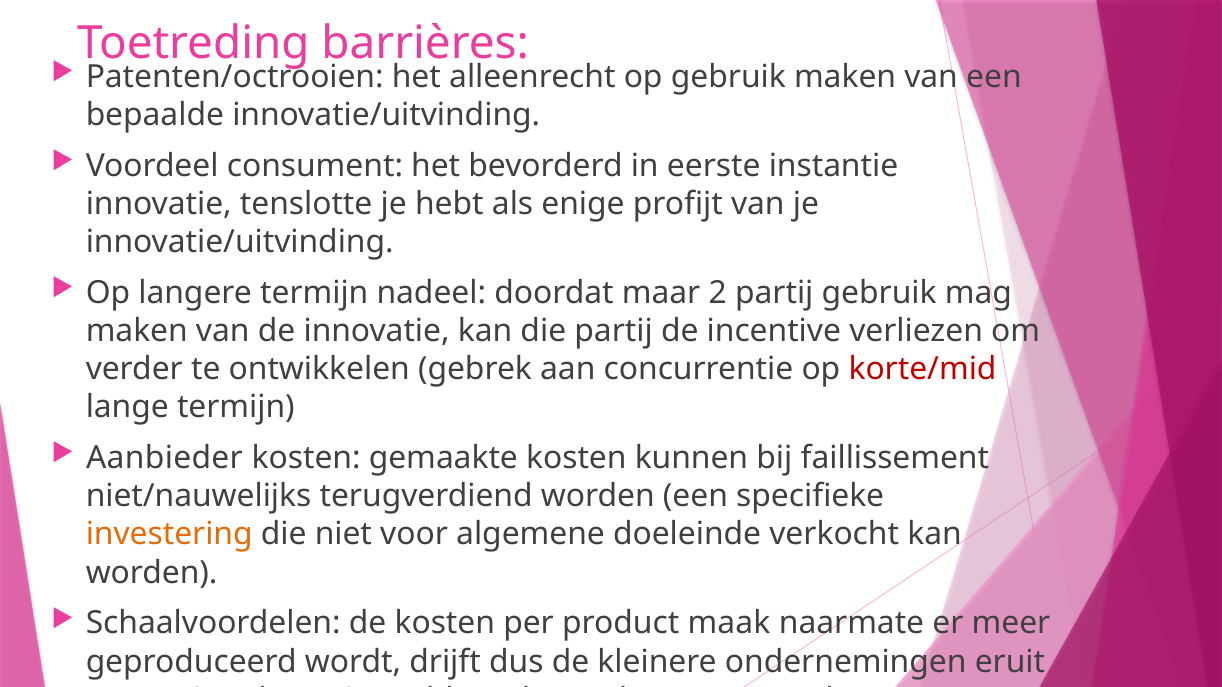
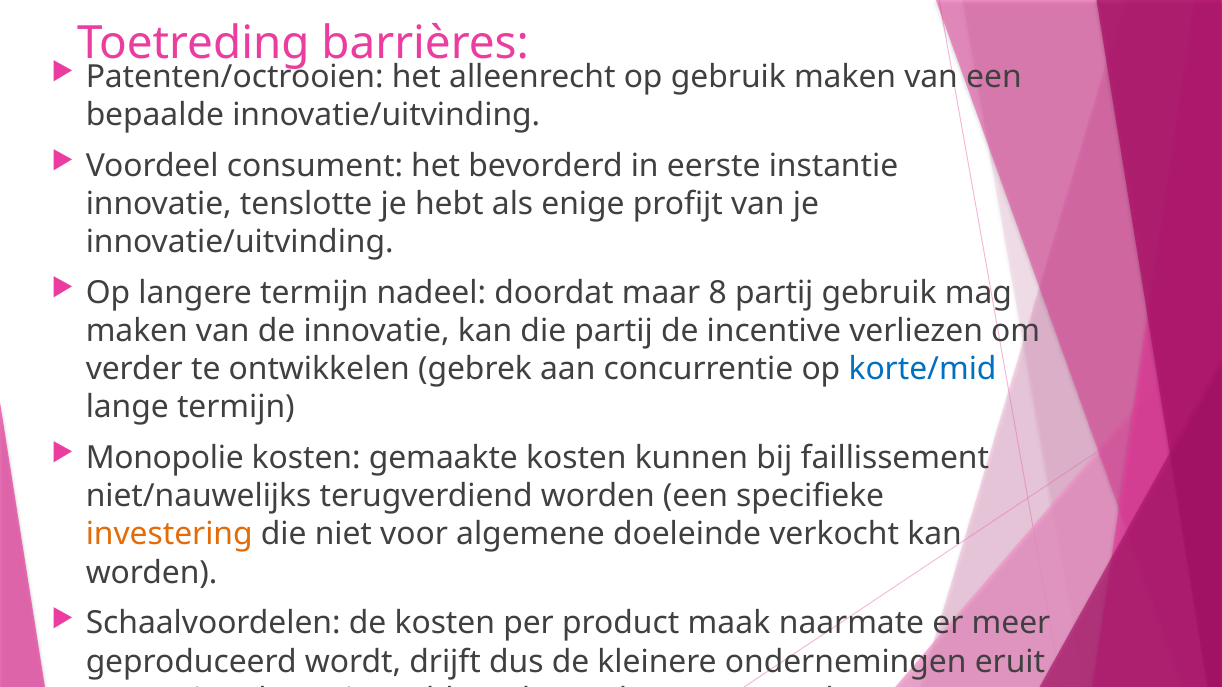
2: 2 -> 8
korte/mid colour: red -> blue
Aanbieder: Aanbieder -> Monopolie
